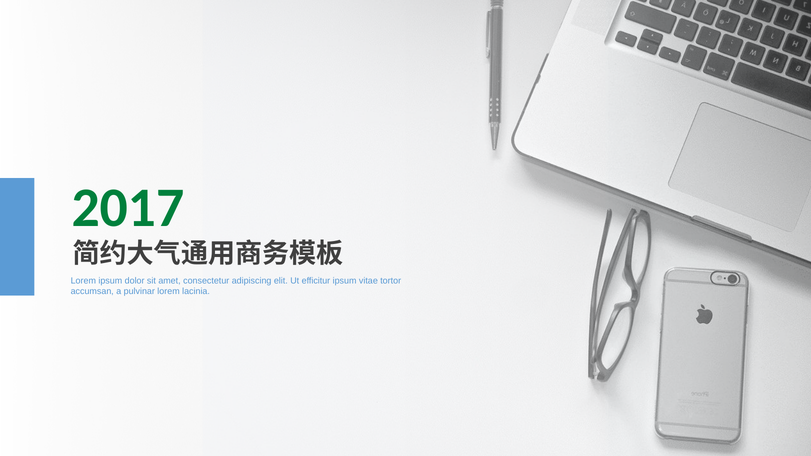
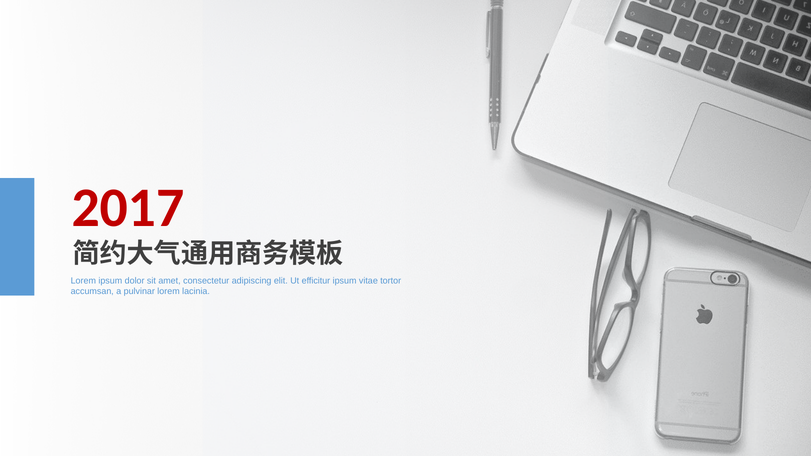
2017 colour: green -> red
